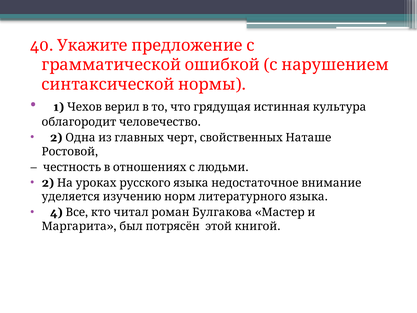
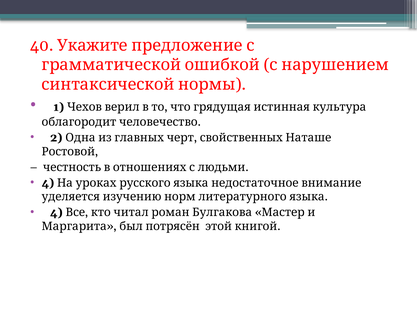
2 at (48, 183): 2 -> 4
